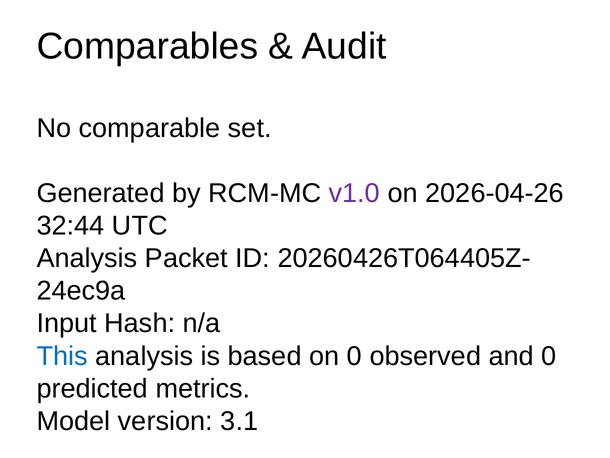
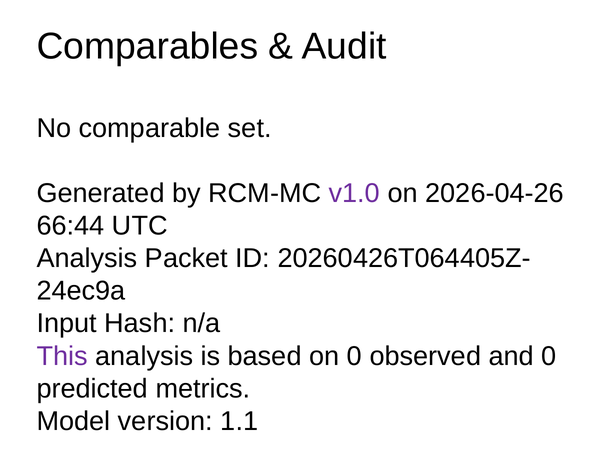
32:44: 32:44 -> 66:44
This colour: blue -> purple
3.1: 3.1 -> 1.1
